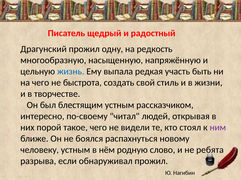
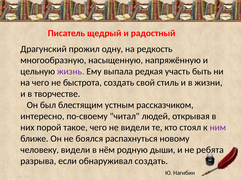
жизнь colour: blue -> purple
человеку устным: устным -> видели
слово: слово -> дыши
обнаруживал прожил: прожил -> создать
